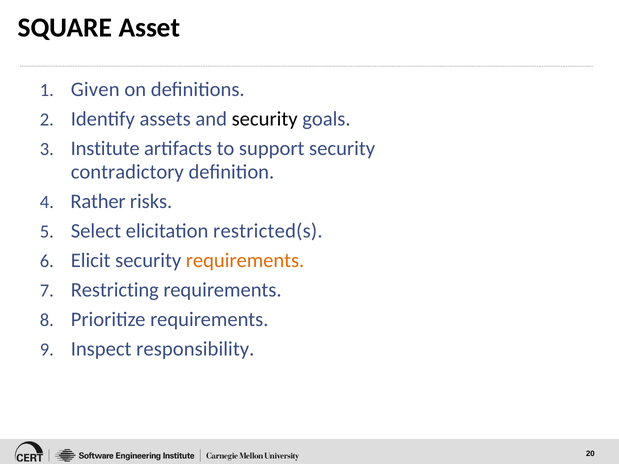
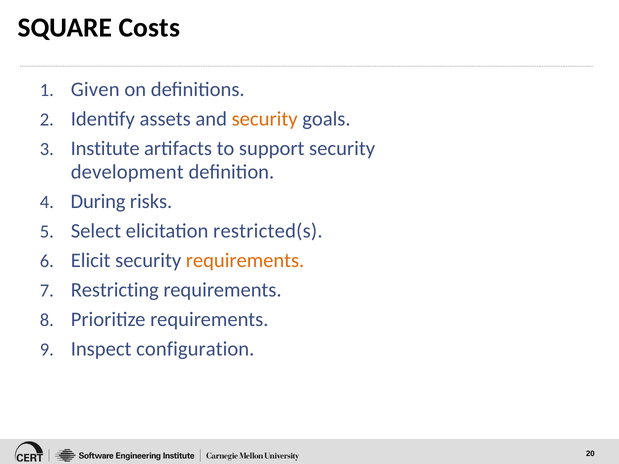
Asset: Asset -> Costs
security at (265, 119) colour: black -> orange
contradictory: contradictory -> development
Rather: Rather -> During
responsibility: responsibility -> configuration
